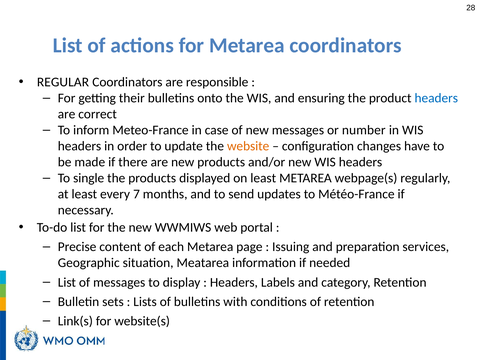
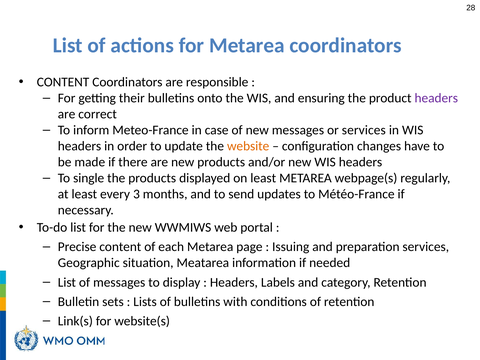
REGULAR at (63, 82): REGULAR -> CONTENT
headers at (436, 98) colour: blue -> purple
or number: number -> services
7: 7 -> 3
